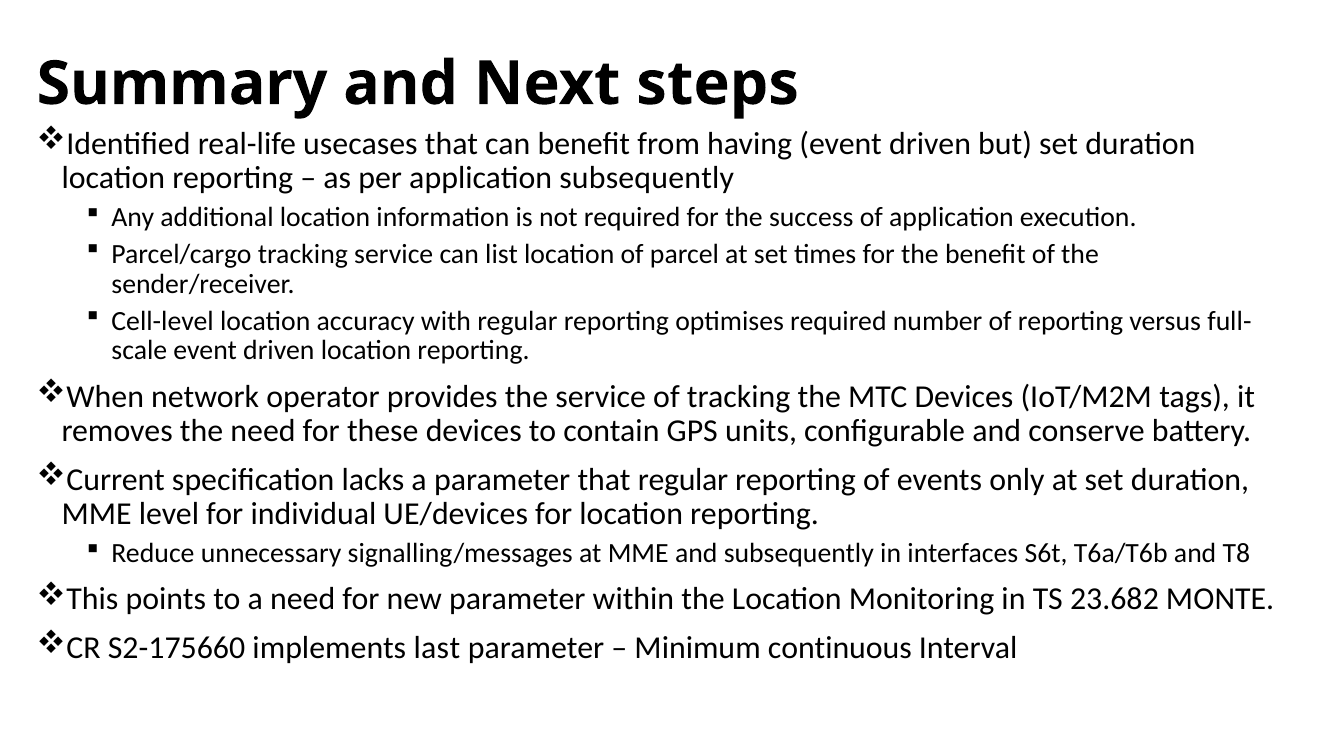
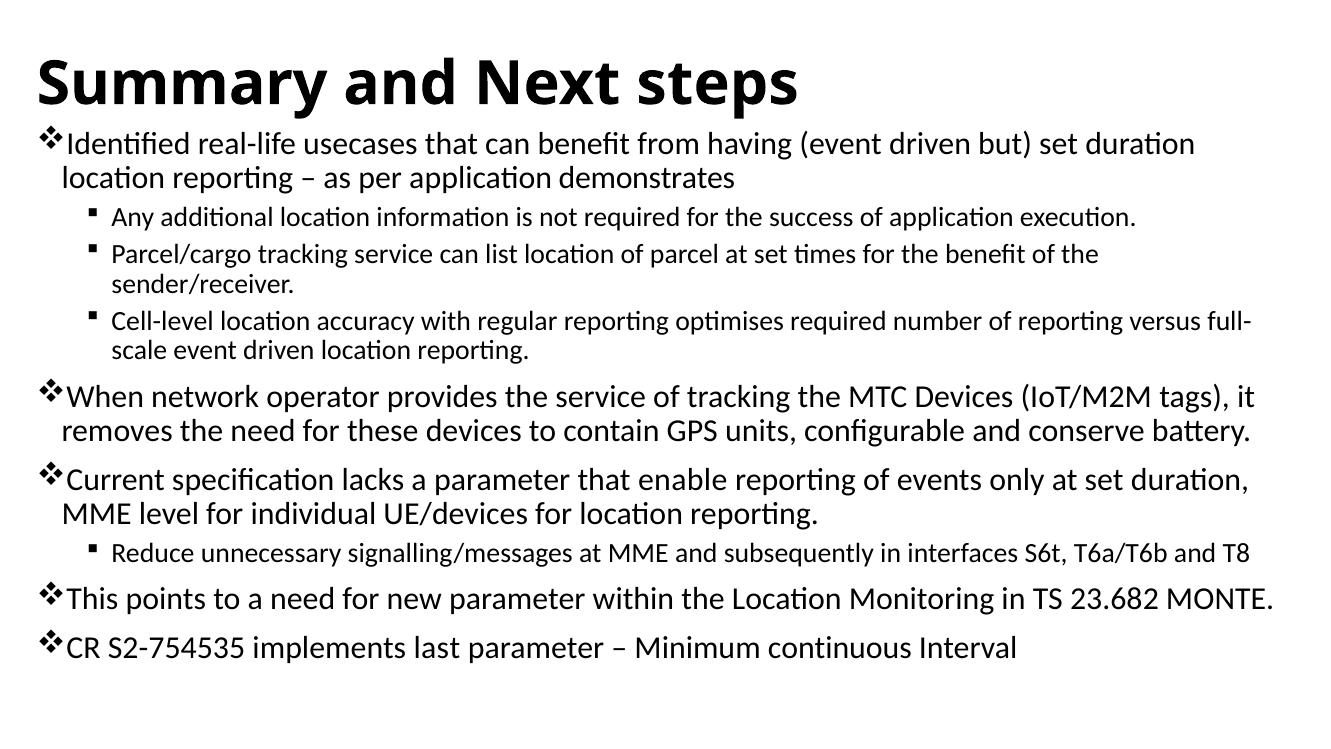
application subsequently: subsequently -> demonstrates
that regular: regular -> enable
S2-175660: S2-175660 -> S2-754535
